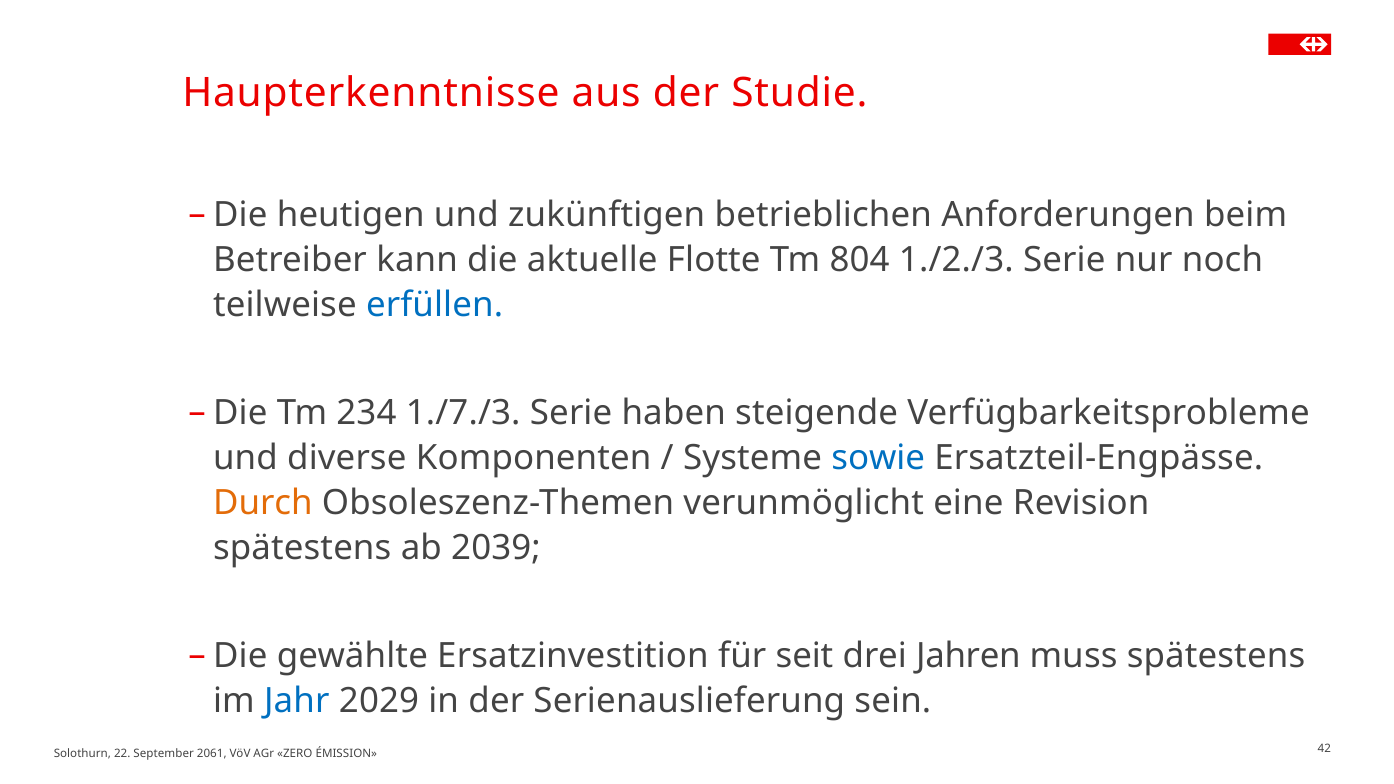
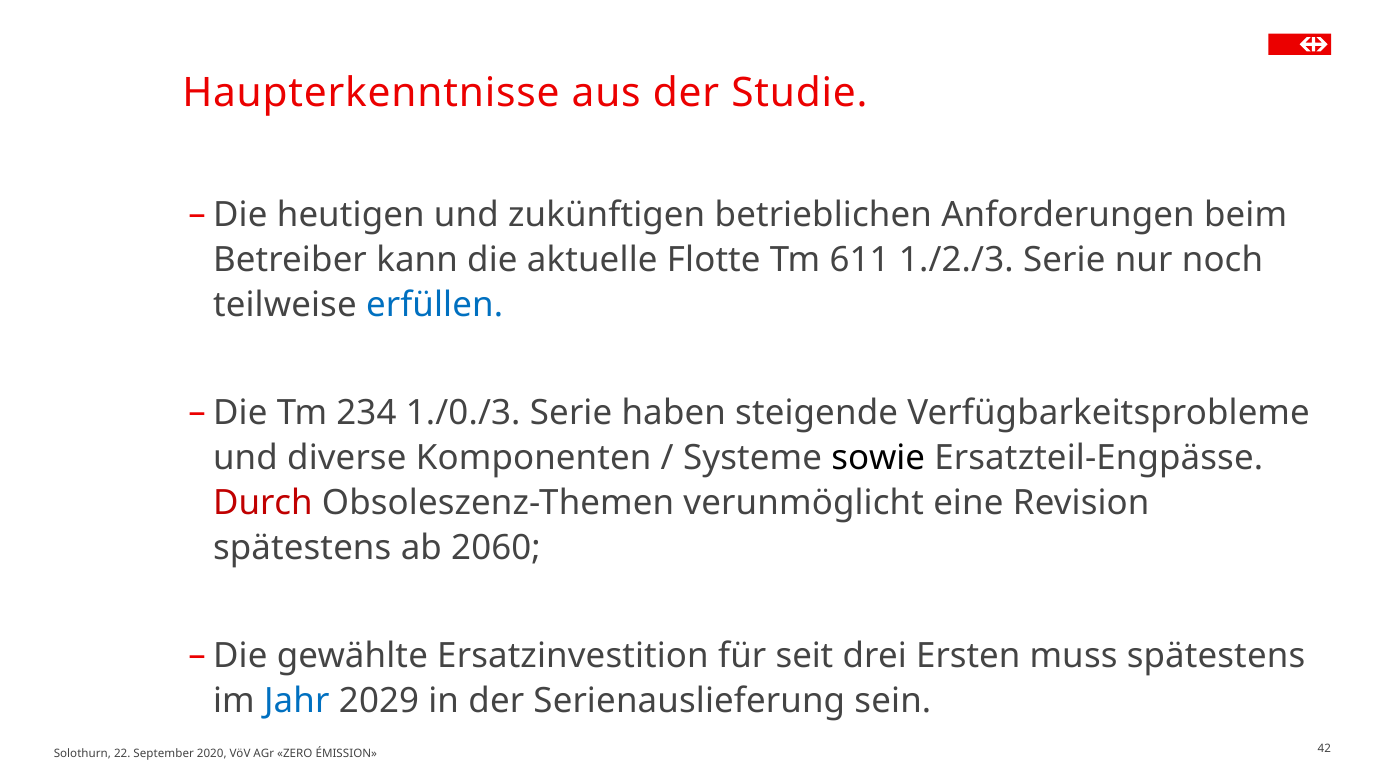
804: 804 -> 611
1./7./3: 1./7./3 -> 1./0./3
sowie colour: blue -> black
Durch colour: orange -> red
2039: 2039 -> 2060
Jahren: Jahren -> Ersten
2061: 2061 -> 2020
